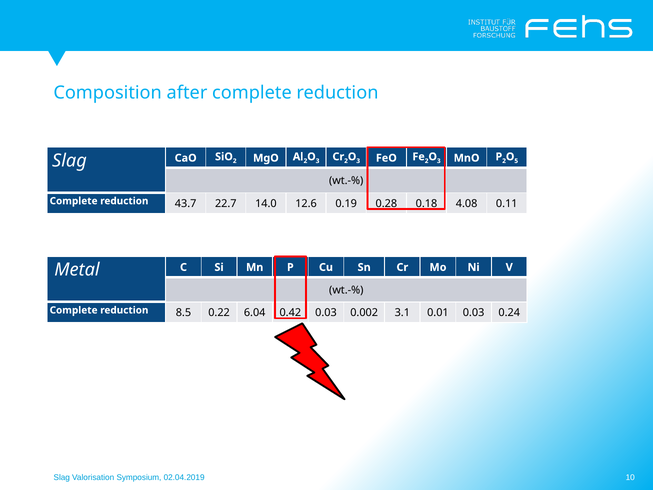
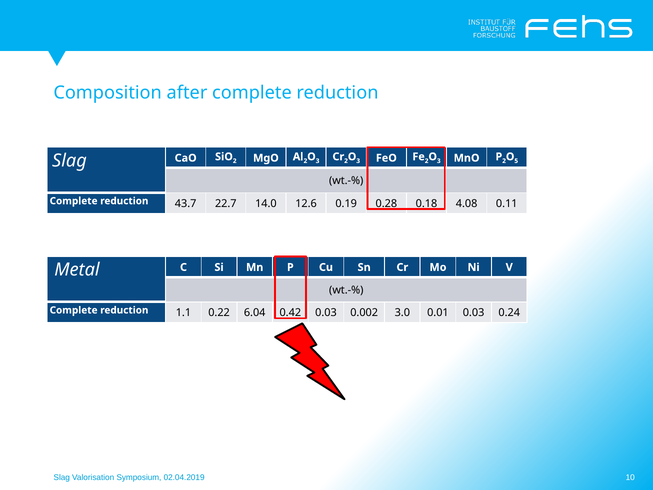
8.5: 8.5 -> 1.1
3.1: 3.1 -> 3.0
